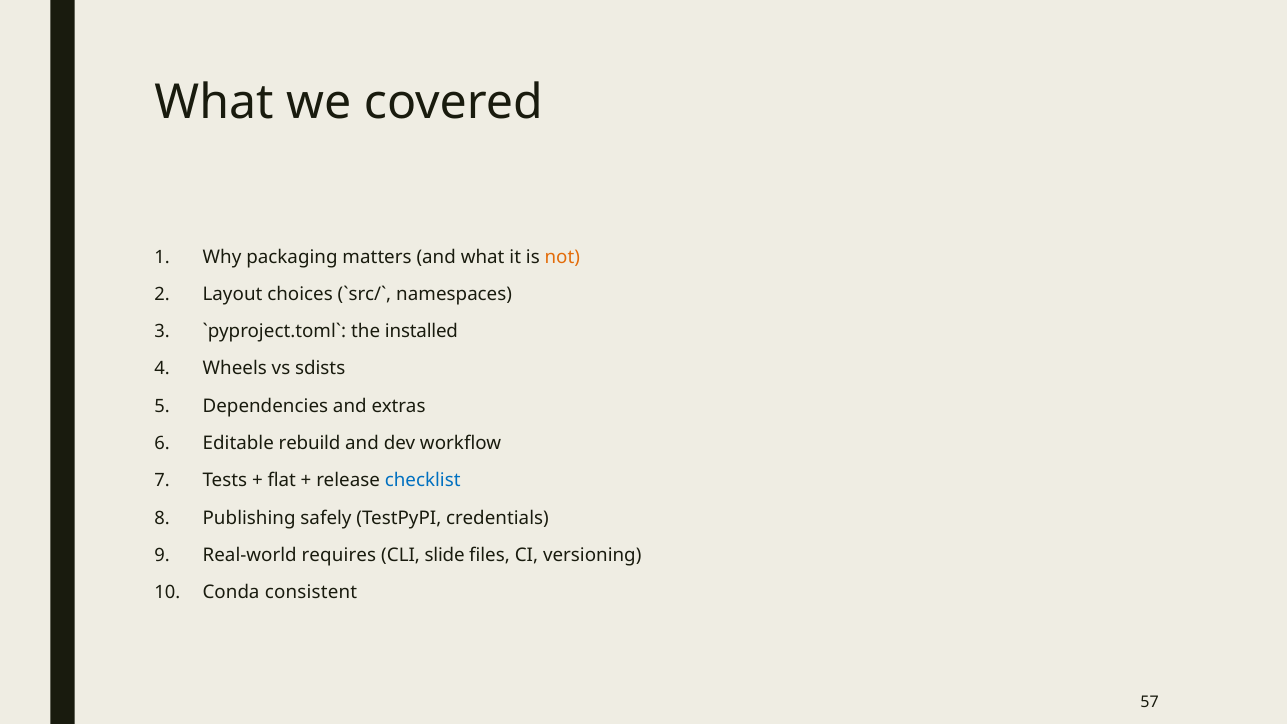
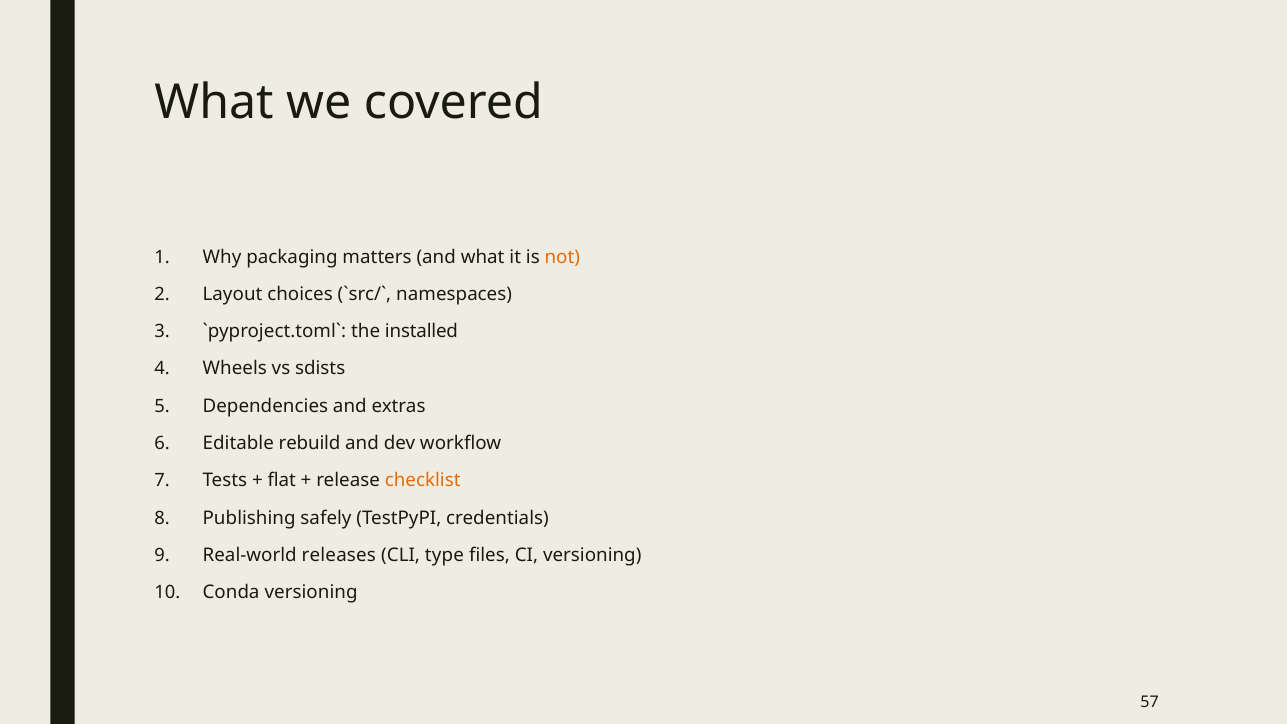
checklist colour: blue -> orange
requires: requires -> releases
slide: slide -> type
Conda consistent: consistent -> versioning
